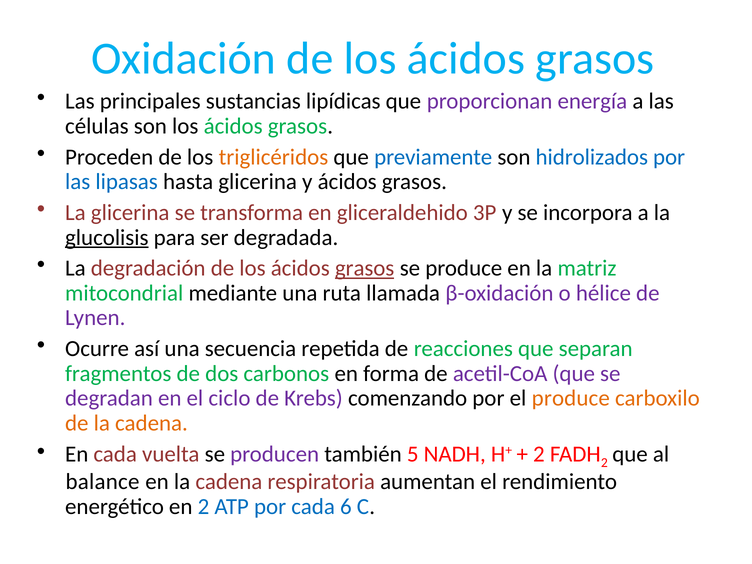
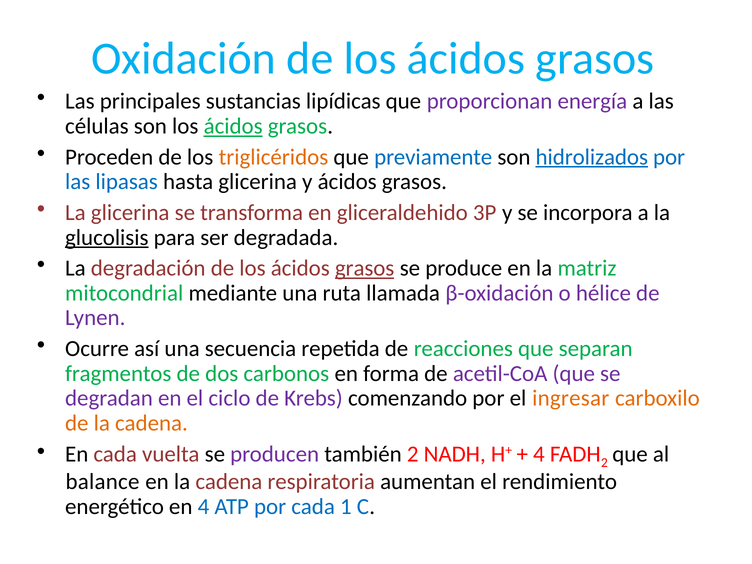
ácidos at (233, 126) underline: none -> present
hidrolizados underline: none -> present
el produce: produce -> ingresar
también 5: 5 -> 2
2 at (539, 454): 2 -> 4
en 2: 2 -> 4
6: 6 -> 1
